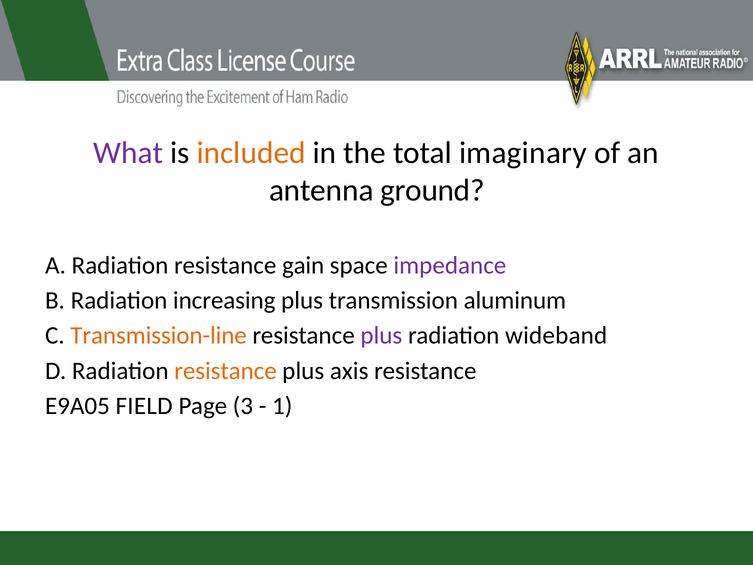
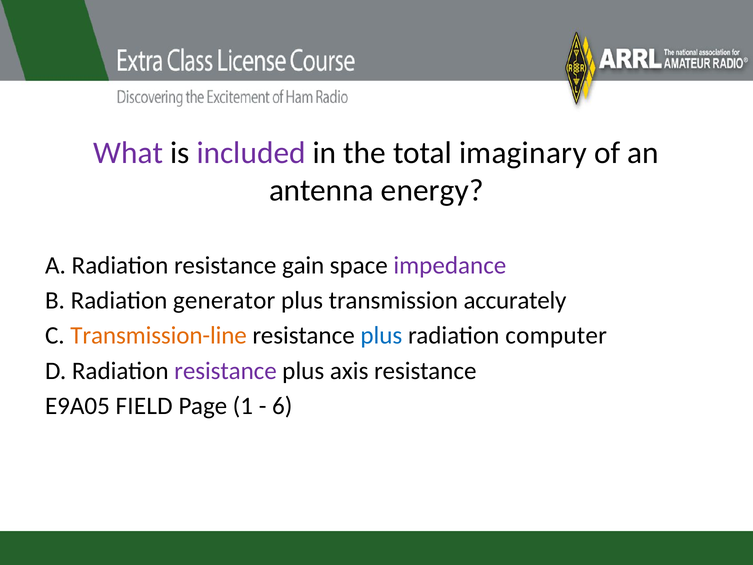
included colour: orange -> purple
ground: ground -> energy
increasing: increasing -> generator
aluminum: aluminum -> accurately
plus at (381, 336) colour: purple -> blue
wideband: wideband -> computer
resistance at (225, 371) colour: orange -> purple
3: 3 -> 1
1: 1 -> 6
